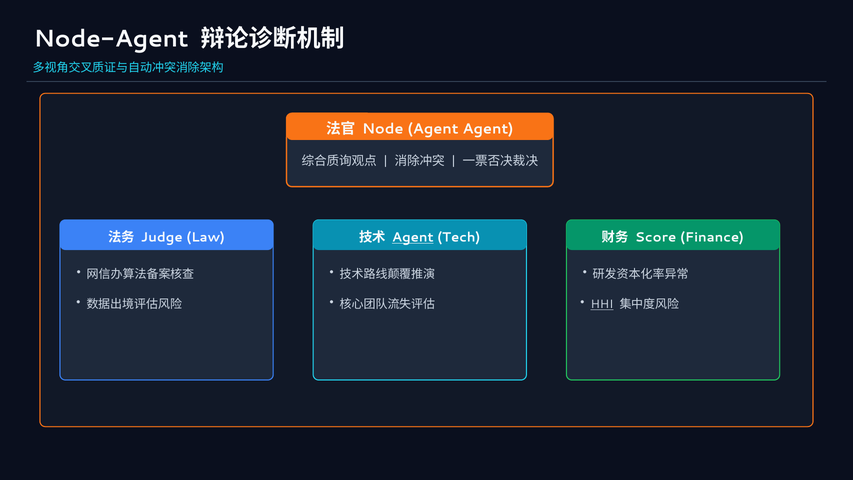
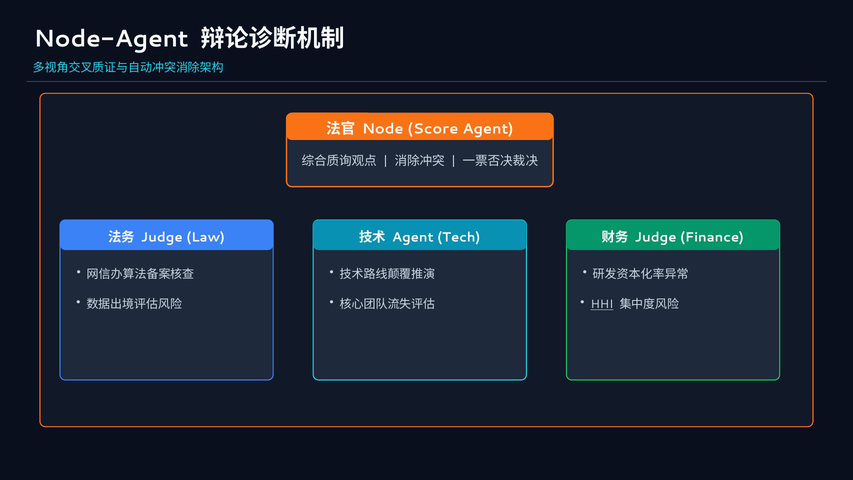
Node Agent: Agent -> Score
Agent at (413, 237) underline: present -> none
Score at (656, 237): Score -> Judge
